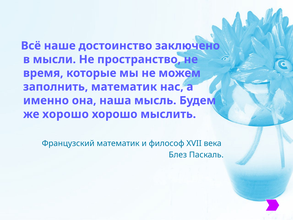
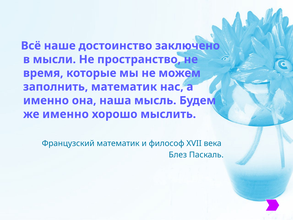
же хорошо: хорошо -> именно
